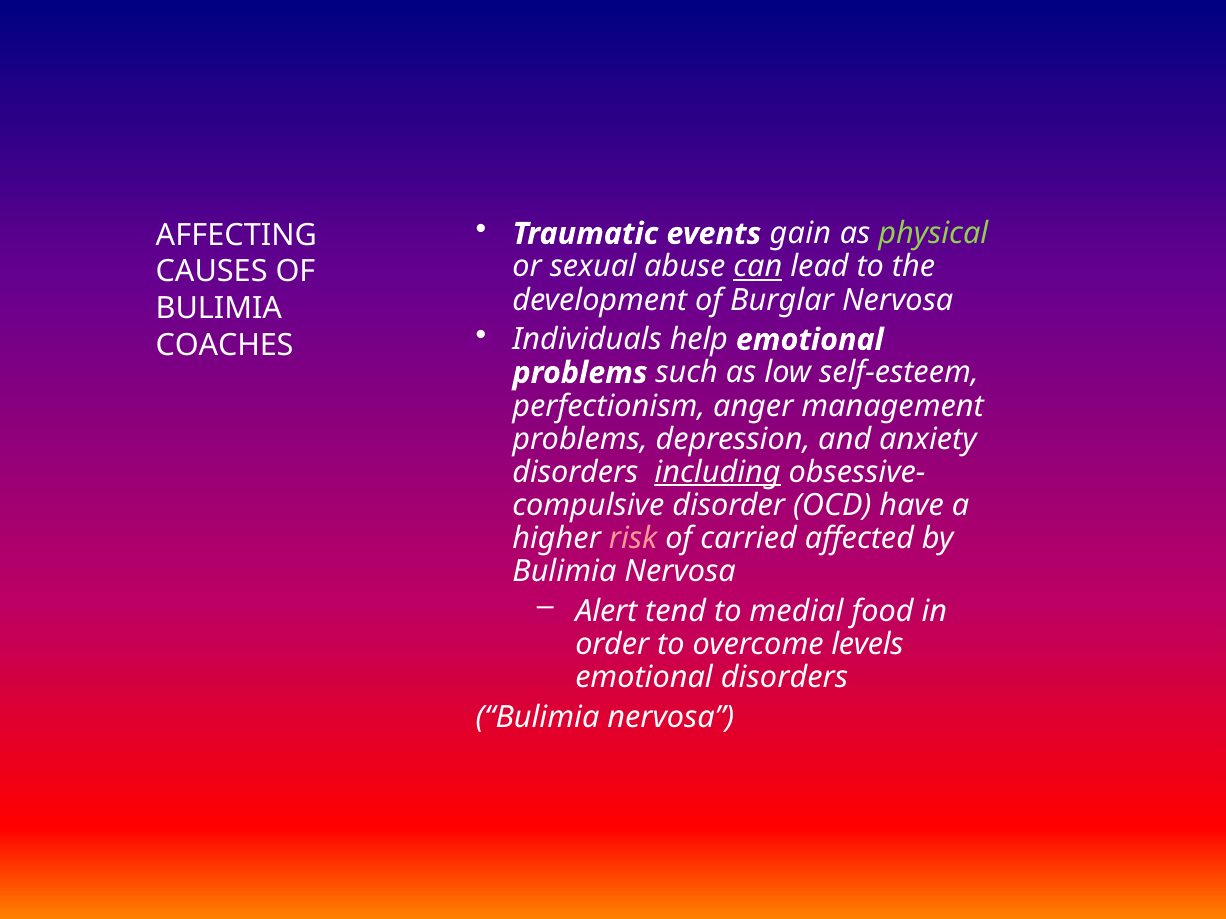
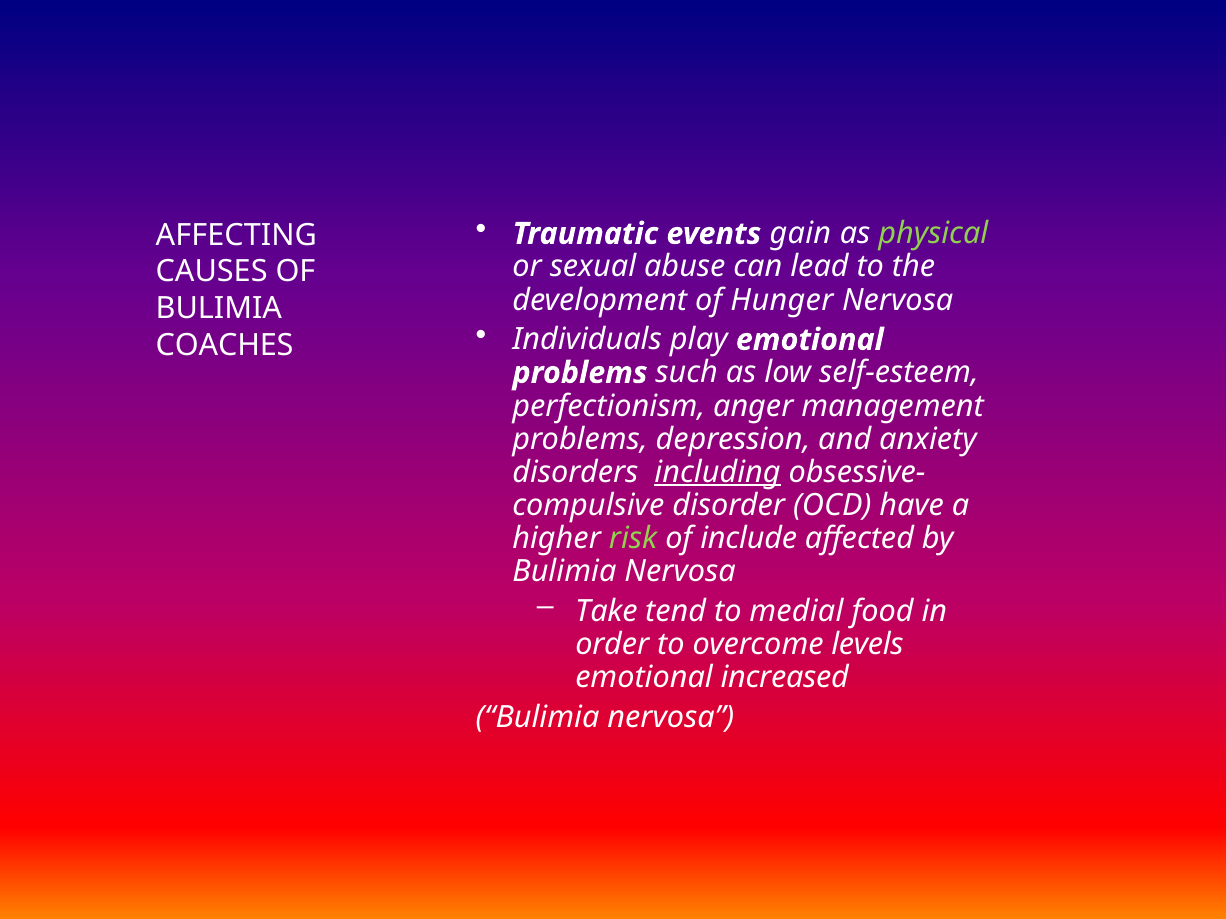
can underline: present -> none
Burglar: Burglar -> Hunger
help: help -> play
risk colour: pink -> light green
carried: carried -> include
Alert: Alert -> Take
emotional disorders: disorders -> increased
